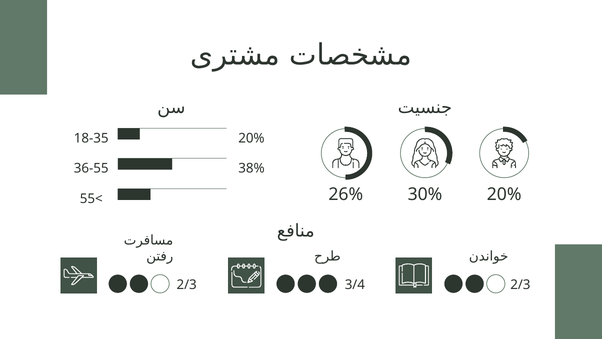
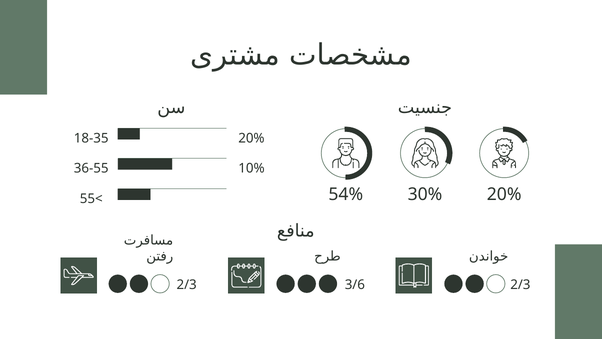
38%: 38% -> 10%
26%: 26% -> 54%
3/4: 3/4 -> 3/6
